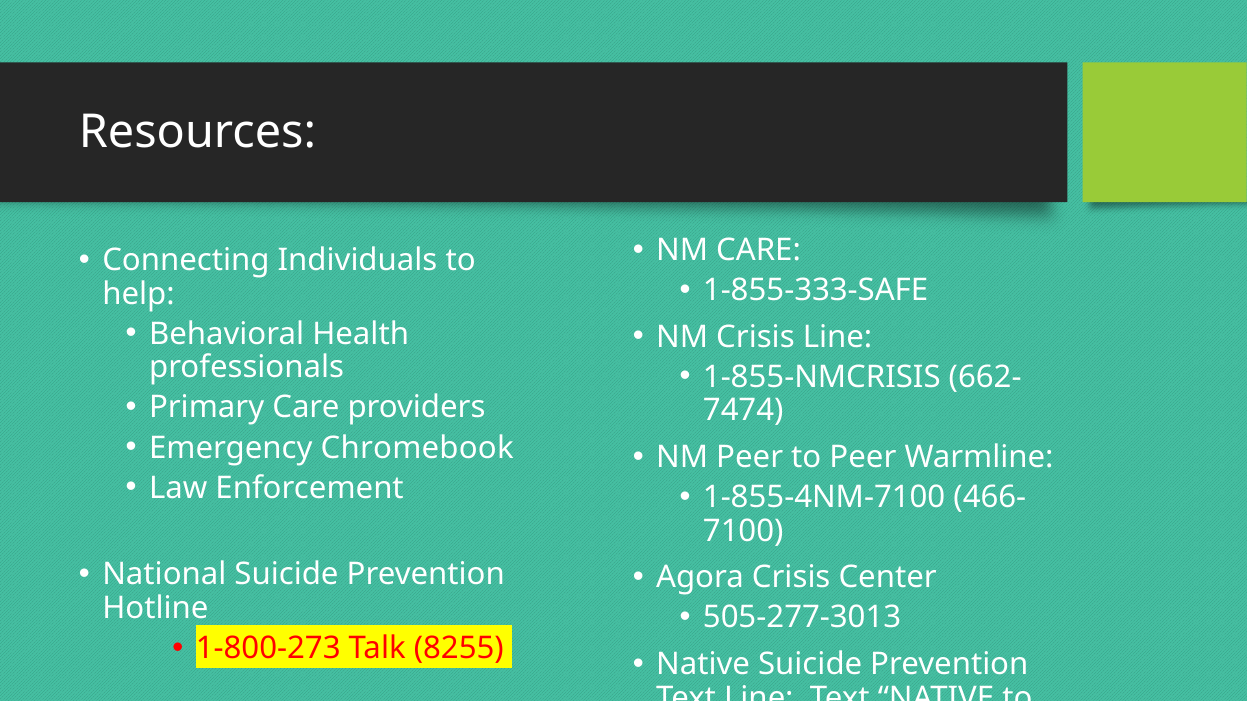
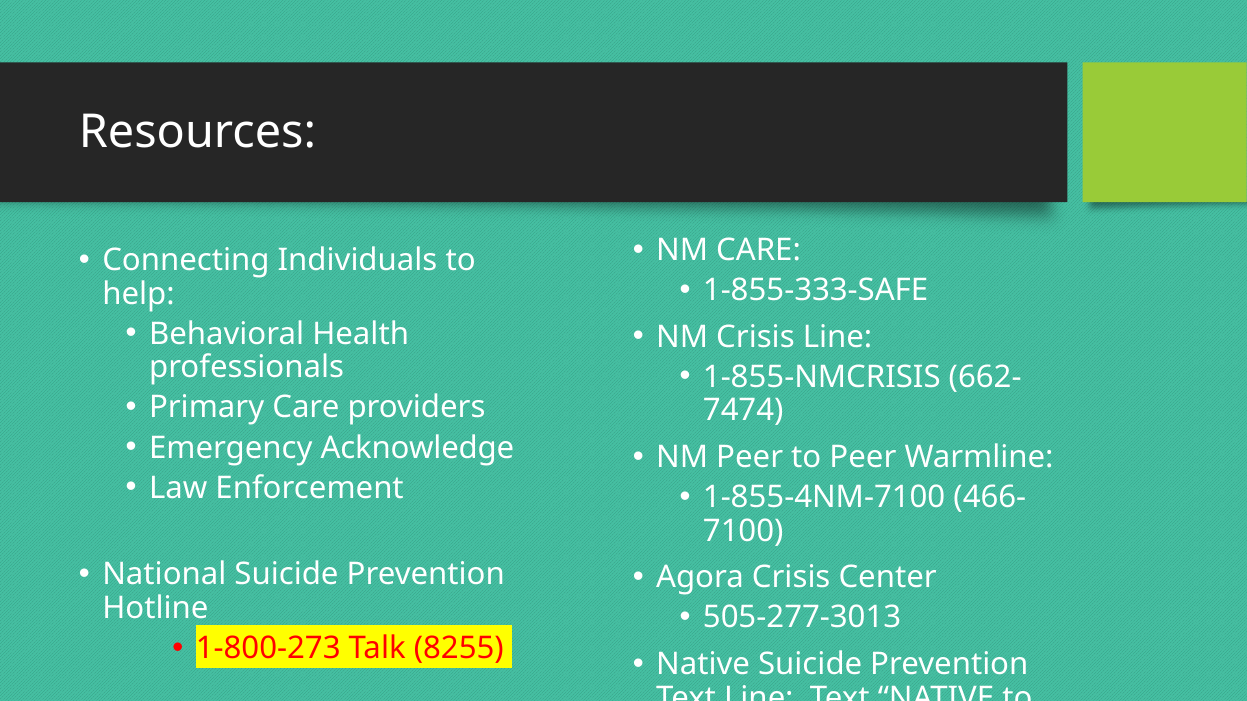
Chromebook: Chromebook -> Acknowledge
